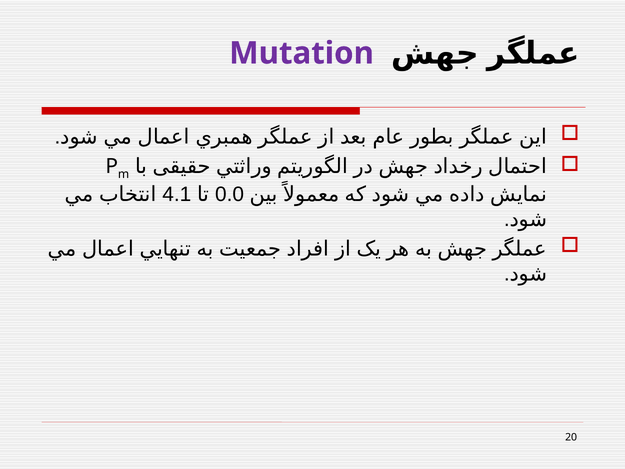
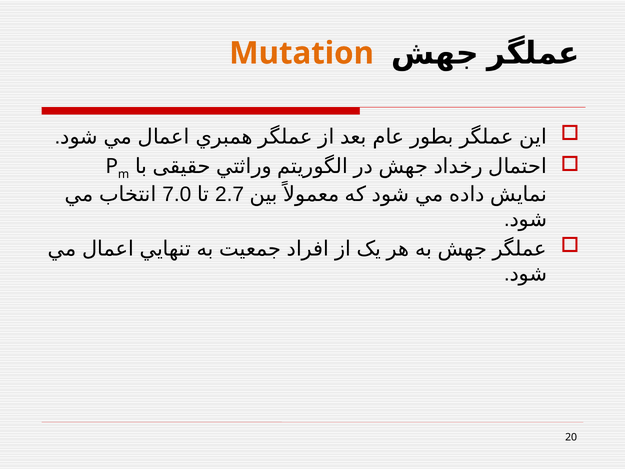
Mutation colour: purple -> orange
4.1: 4.1 -> 7.0
0.0: 0.0 -> 2.7
